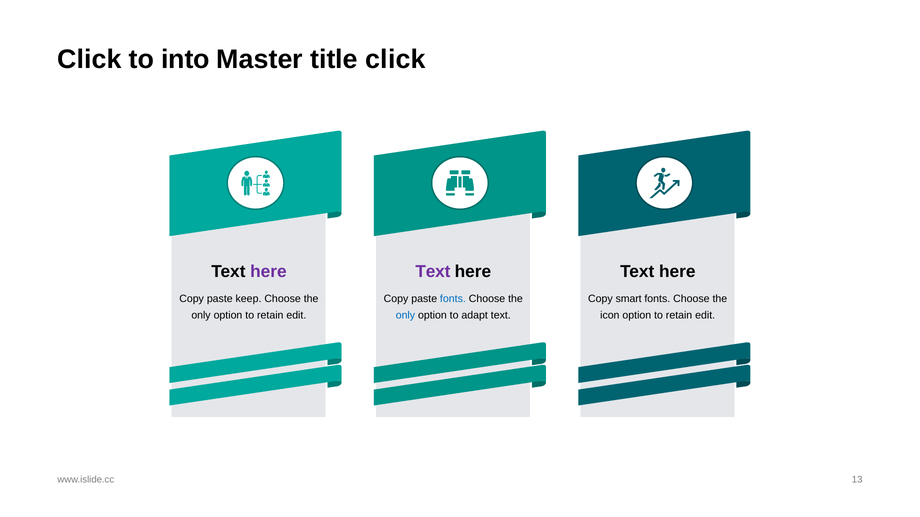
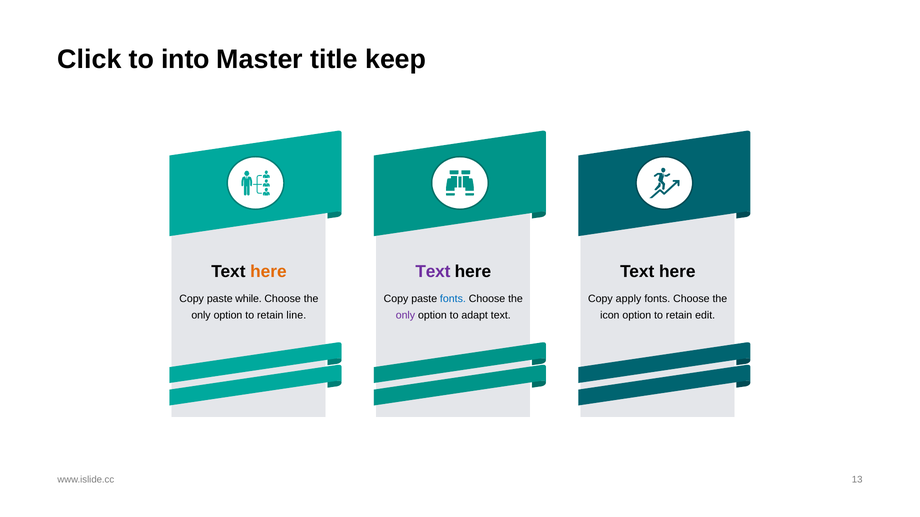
title click: click -> keep
here at (268, 272) colour: purple -> orange
keep: keep -> while
smart: smart -> apply
edit at (296, 316): edit -> line
only at (405, 315) colour: blue -> purple
